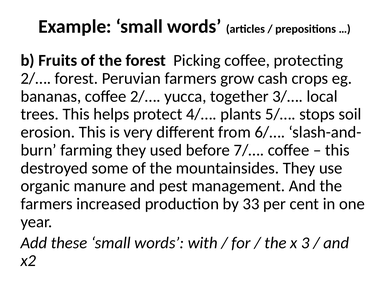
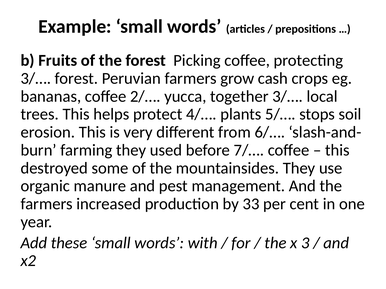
2/… at (36, 79): 2/… -> 3/…
